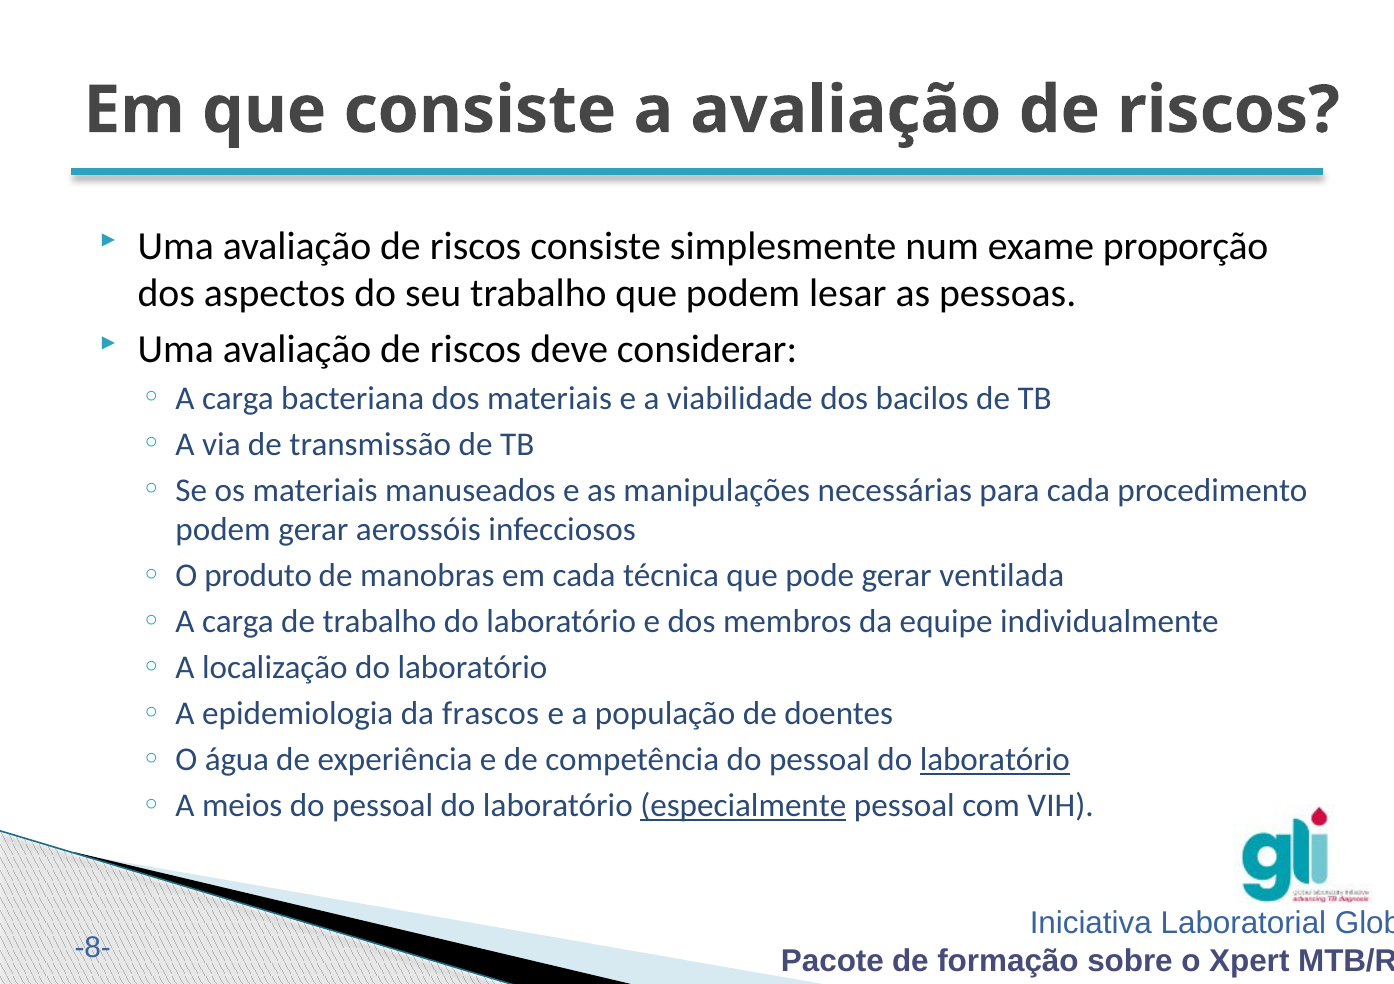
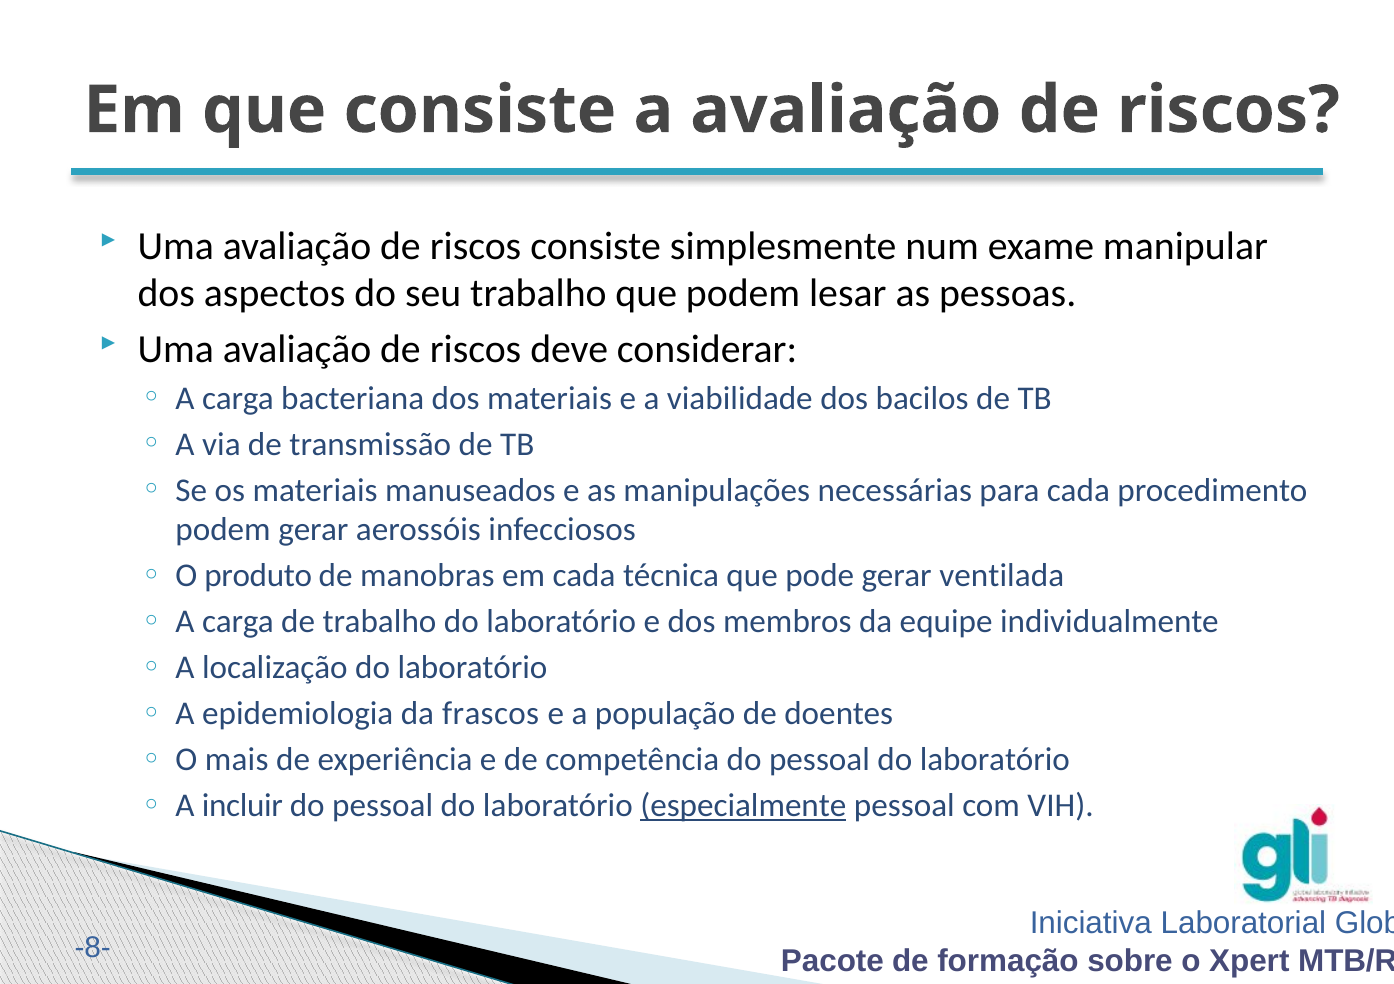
proporção: proporção -> manipular
água: água -> mais
laboratório at (995, 760) underline: present -> none
meios: meios -> incluir
